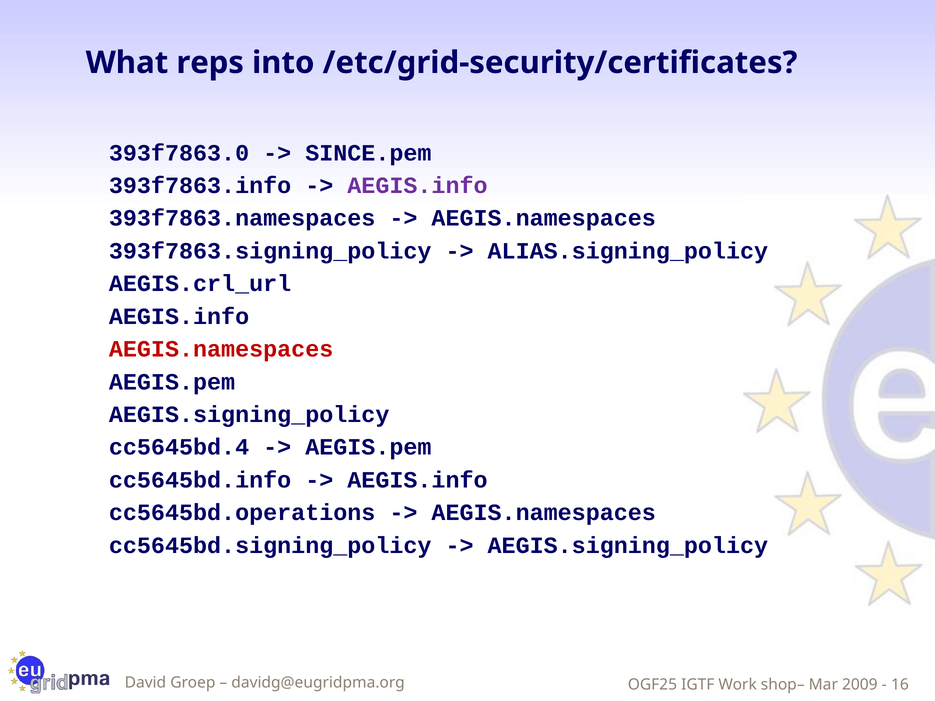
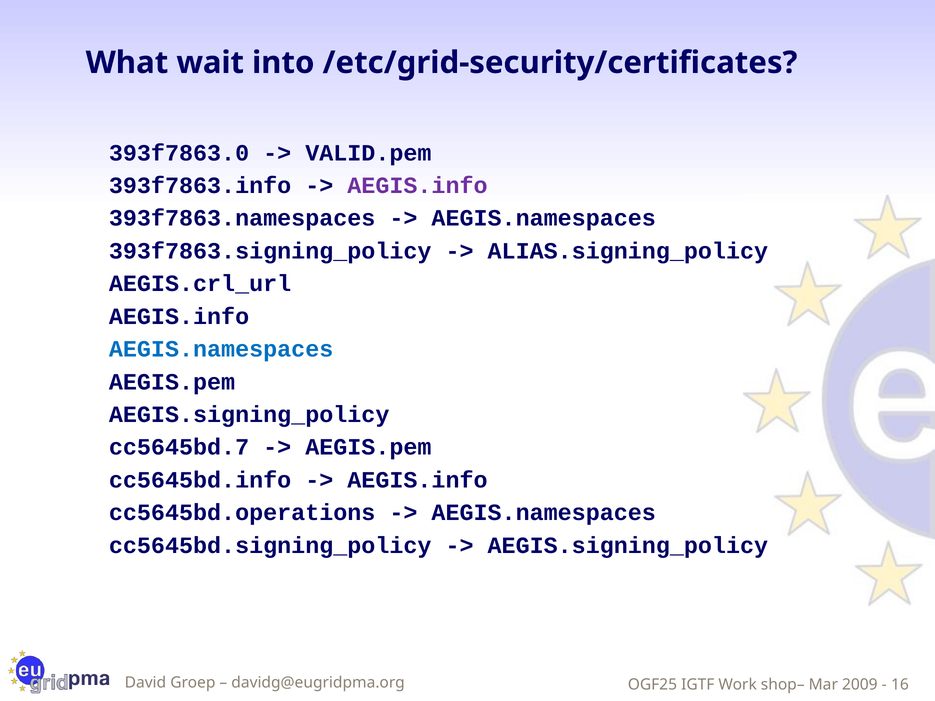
reps: reps -> wait
SINCE.pem: SINCE.pem -> VALID.pem
AEGIS.namespaces at (221, 349) colour: red -> blue
cc5645bd.4: cc5645bd.4 -> cc5645bd.7
